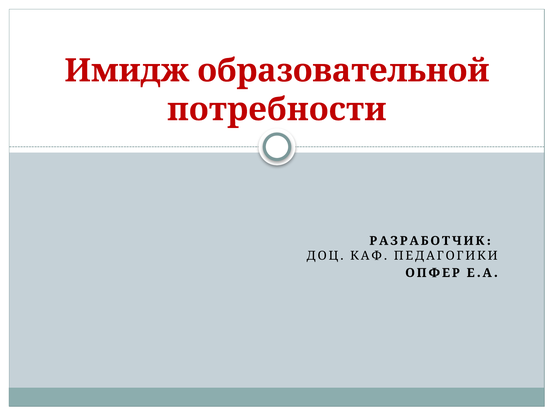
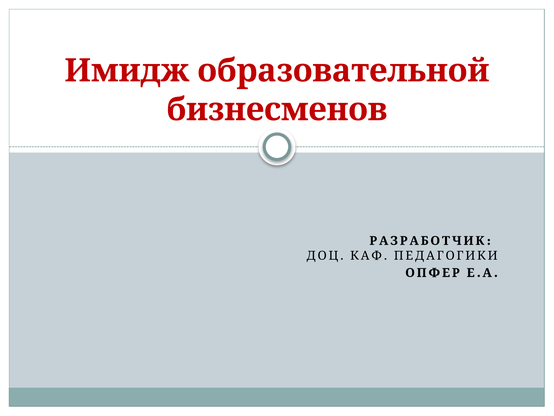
потребности: потребности -> бизнесменов
